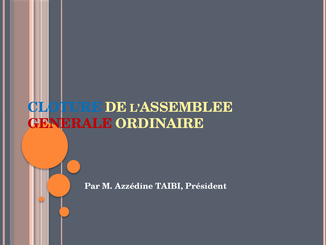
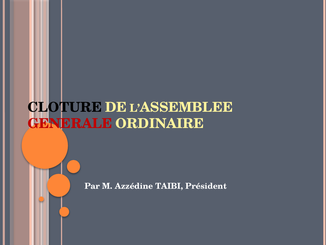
CLOTURE colour: blue -> black
